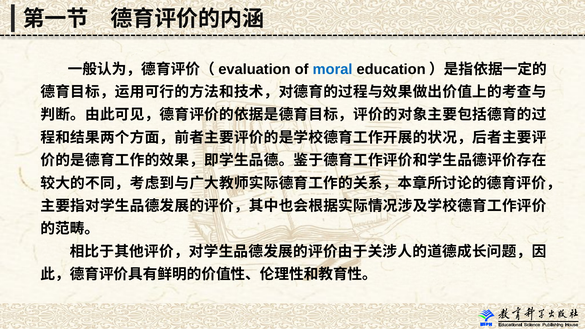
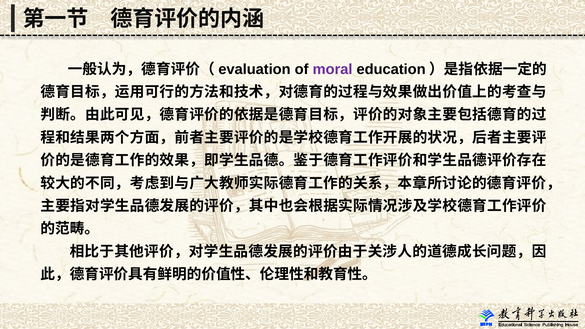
moral colour: blue -> purple
